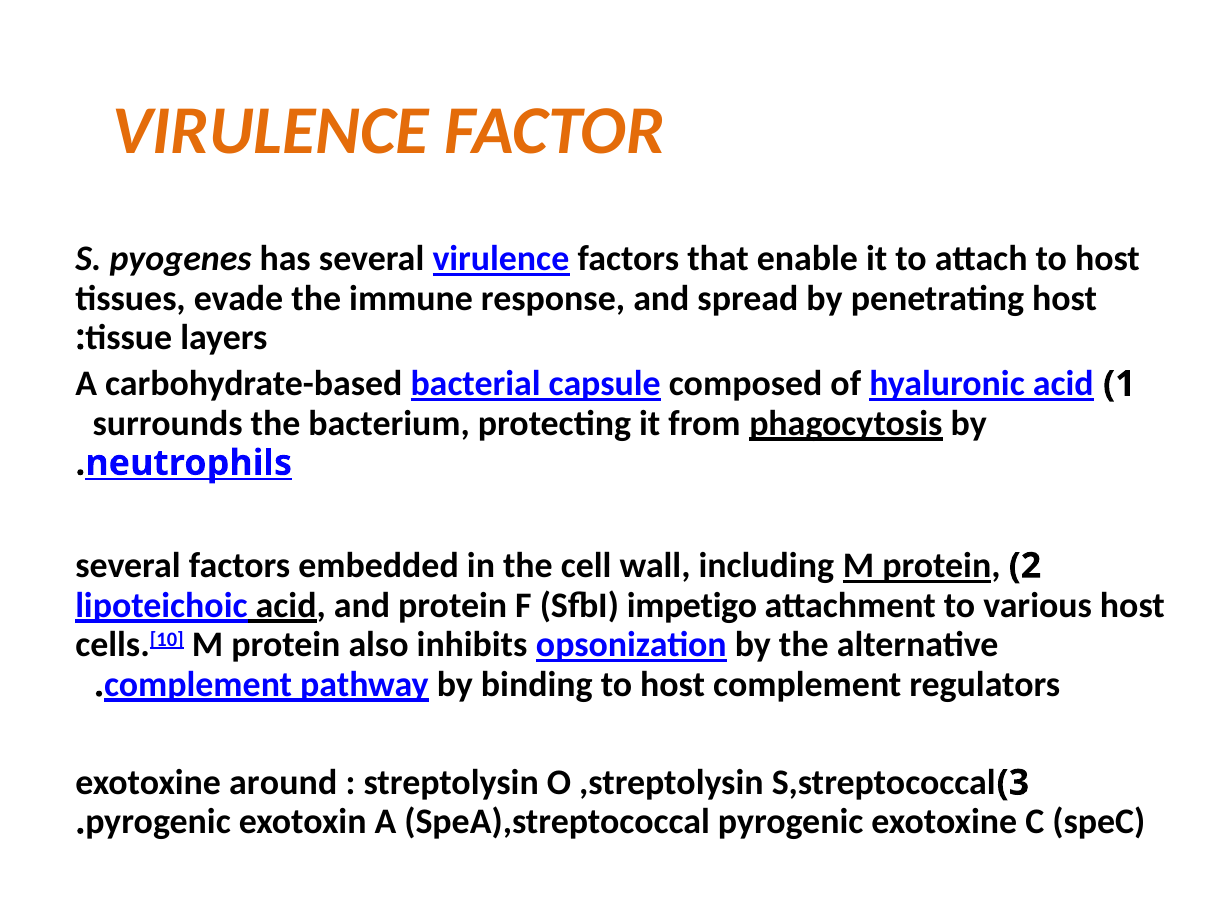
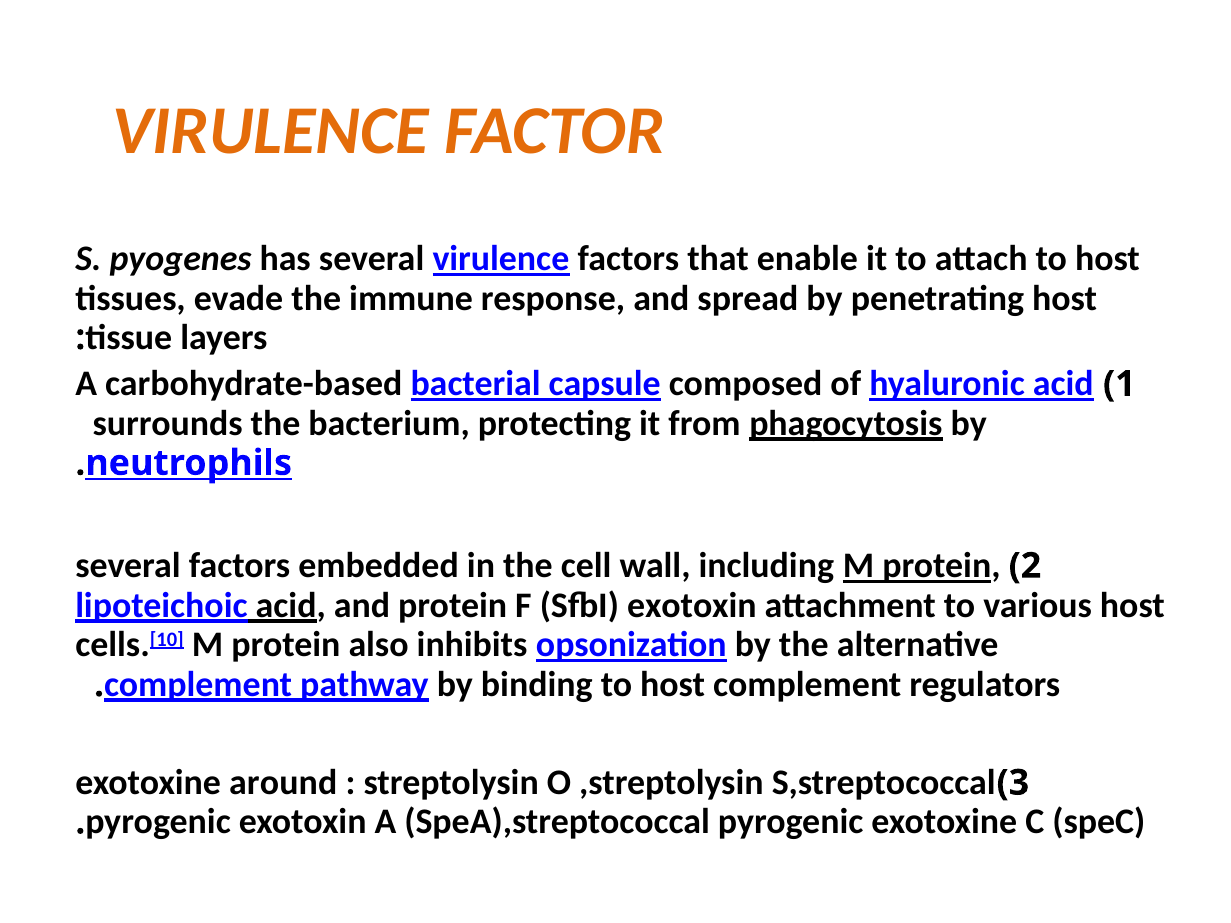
SfbI impetigo: impetigo -> exotoxin
